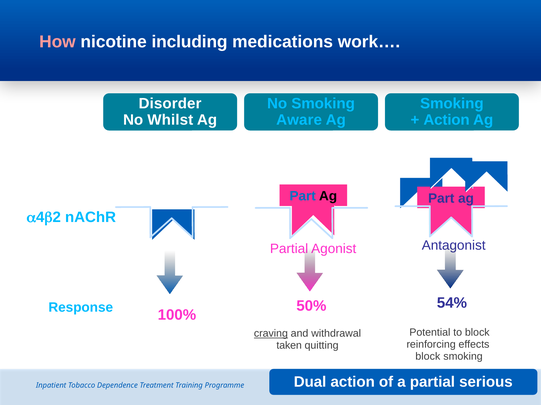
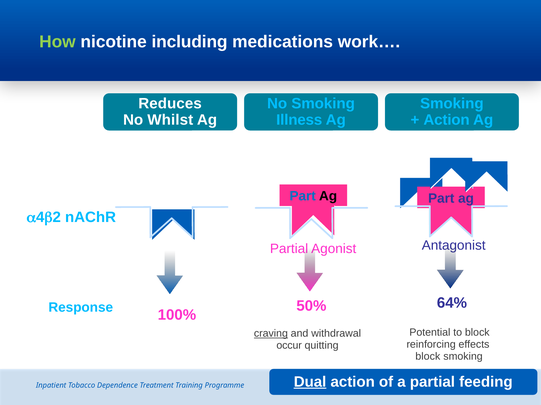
How colour: pink -> light green
Disorder: Disorder -> Reduces
Aware: Aware -> Illness
54%: 54% -> 64%
taken: taken -> occur
Dual underline: none -> present
serious: serious -> feeding
